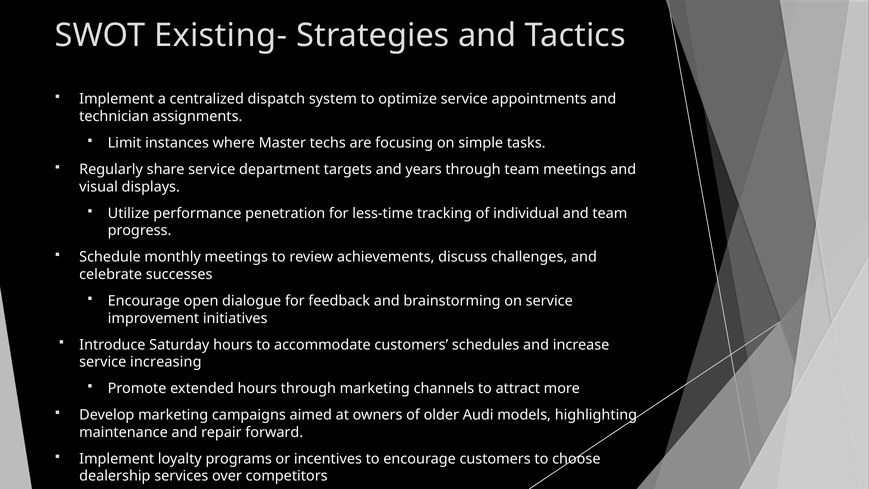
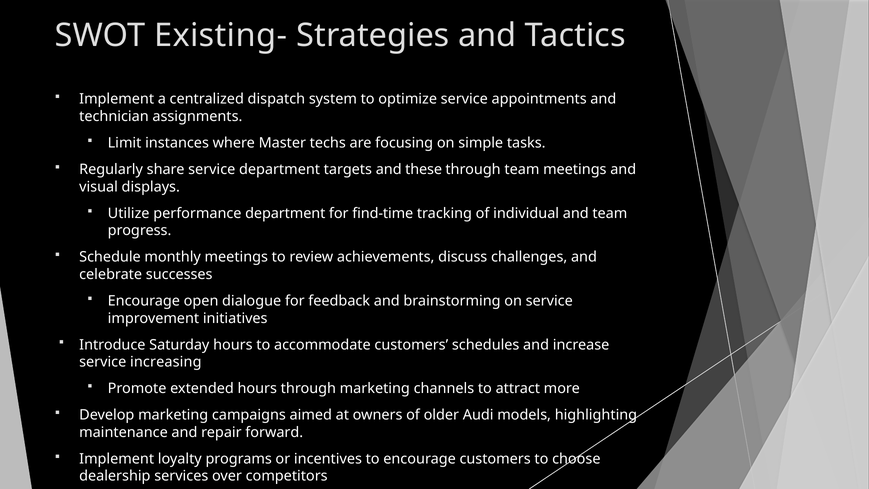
years: years -> these
performance penetration: penetration -> department
less-time: less-time -> find-time
